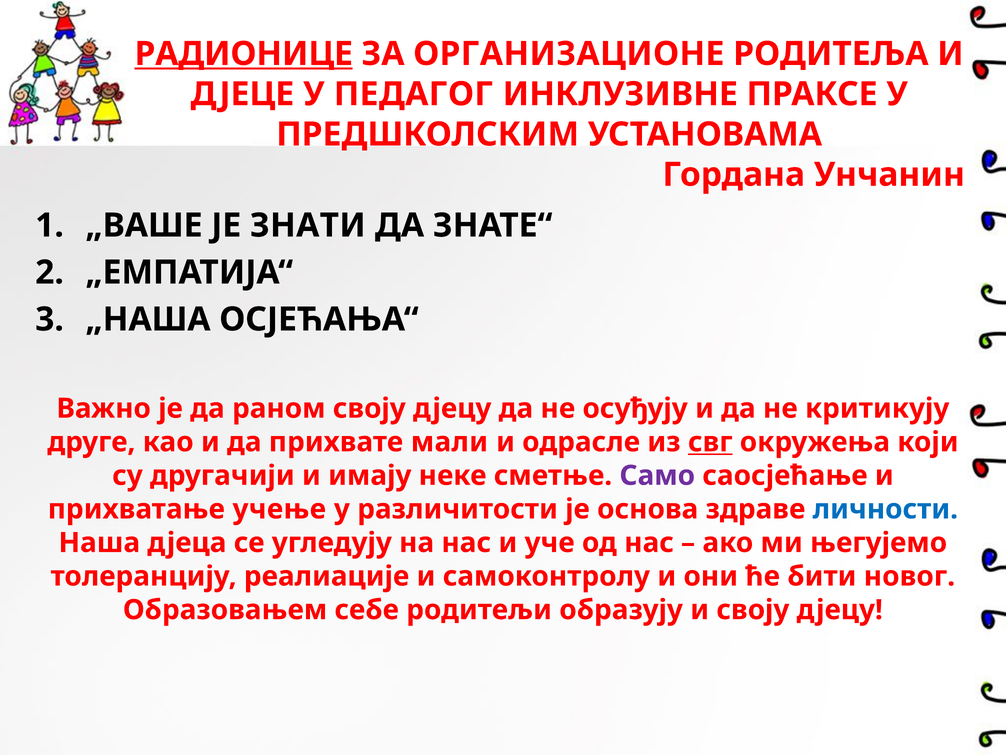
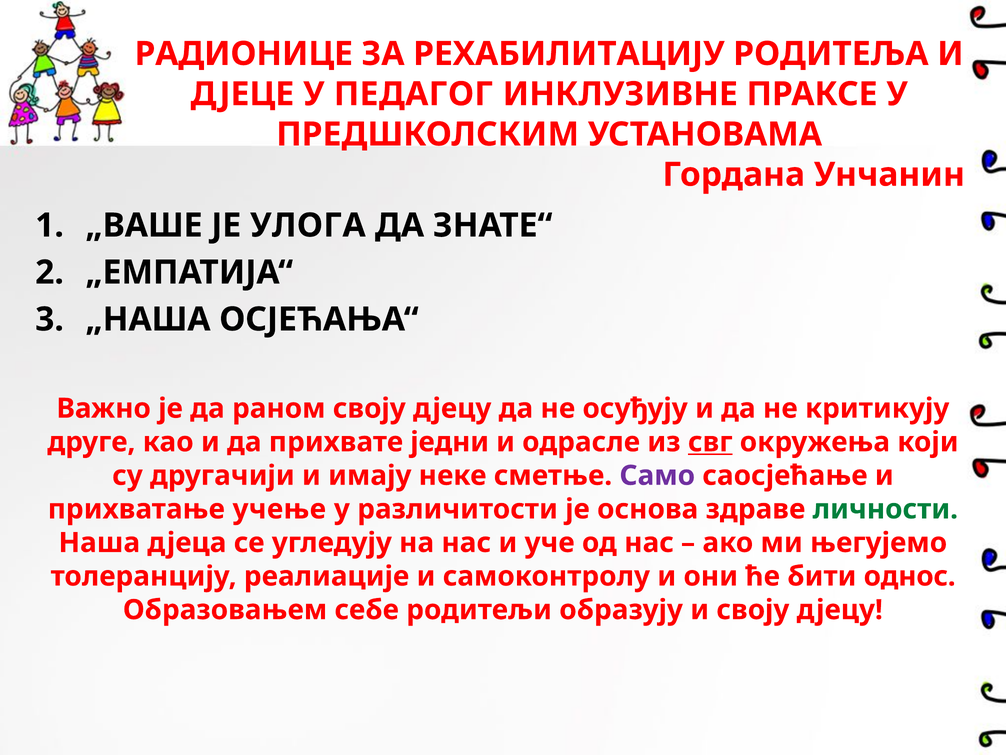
РАДИОНИЦЕ underline: present -> none
ОРГАНИЗАЦИОНЕ: ОРГАНИЗАЦИОНЕ -> РЕХАБИЛИТАЦИЈУ
ЗНАТИ: ЗНАТИ -> УЛОГА
мали: мали -> једни
личности colour: blue -> green
новог: новог -> однос
